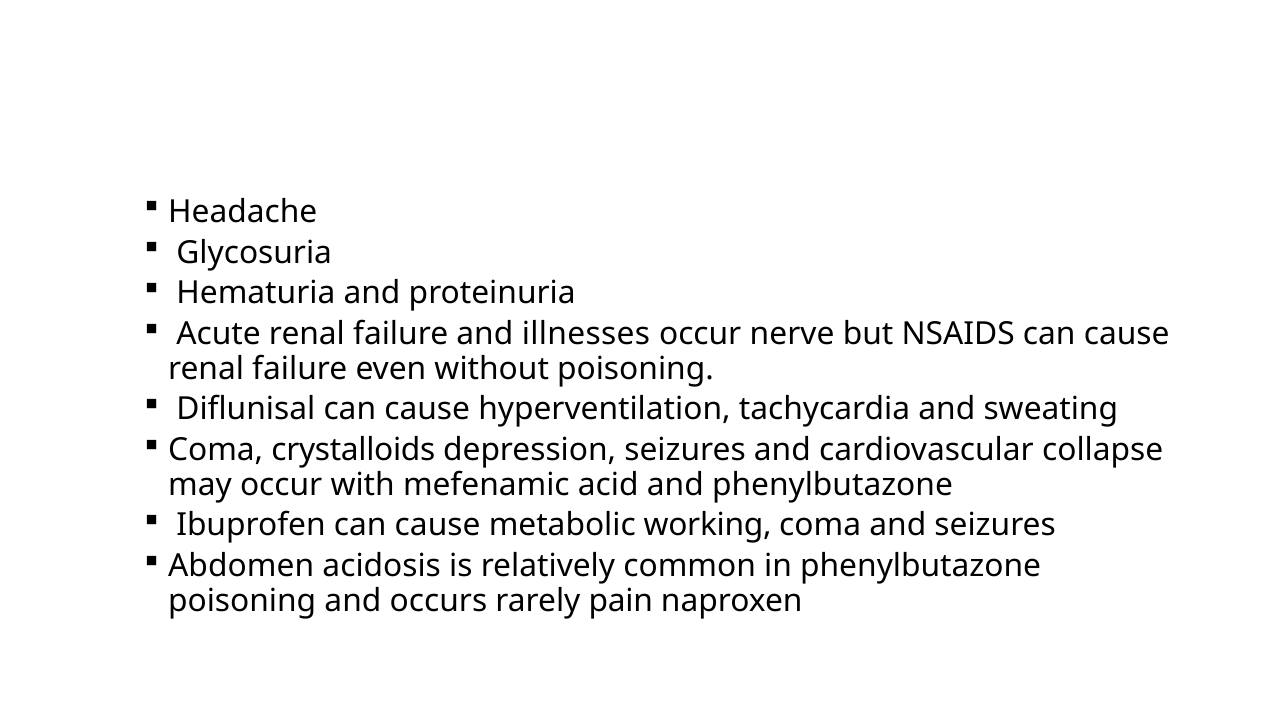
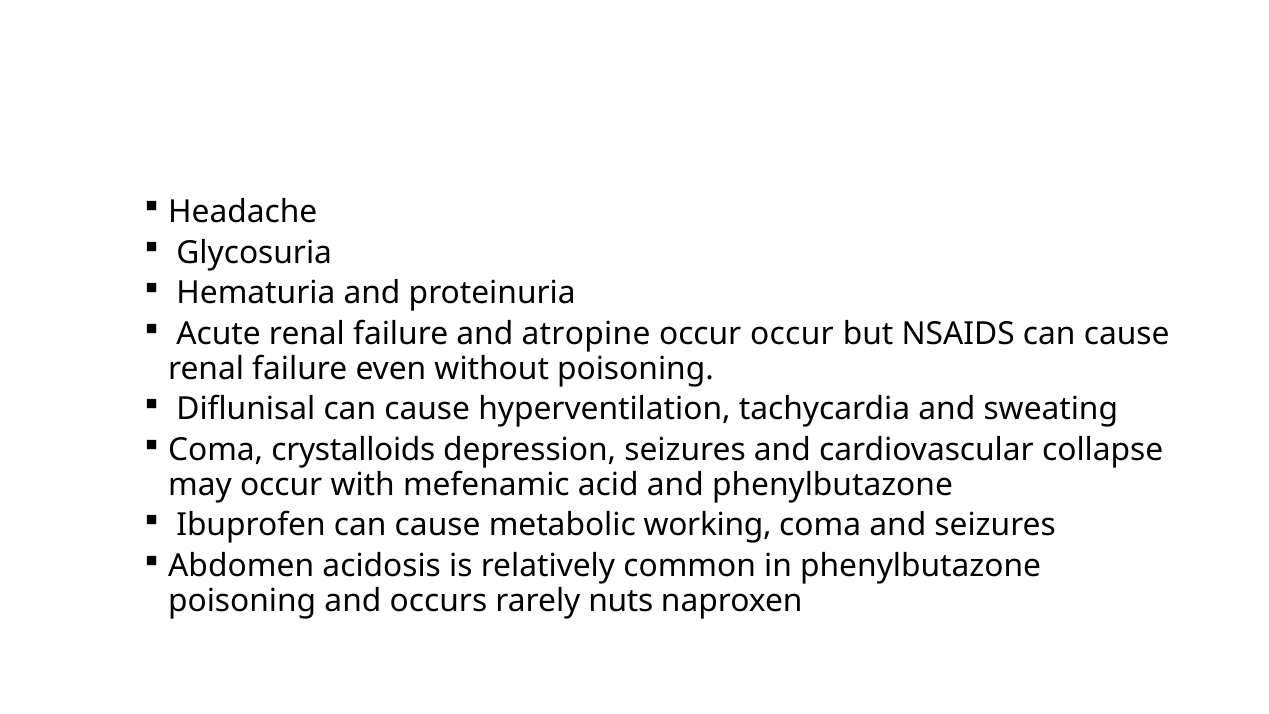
illnesses: illnesses -> atropine
occur nerve: nerve -> occur
pain: pain -> nuts
